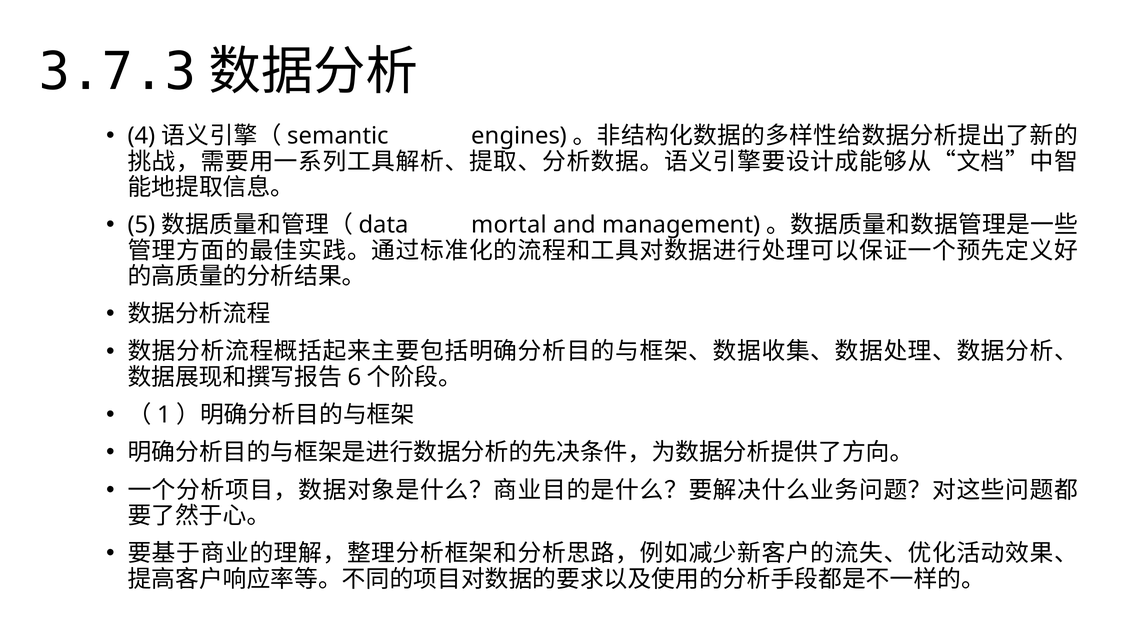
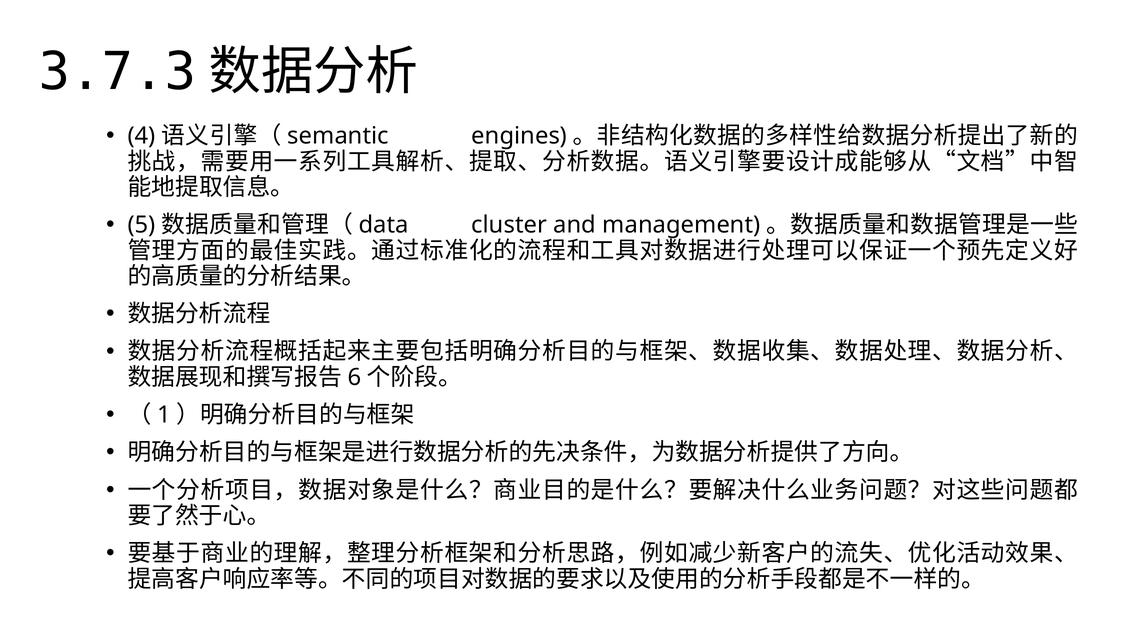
mortal: mortal -> cluster
